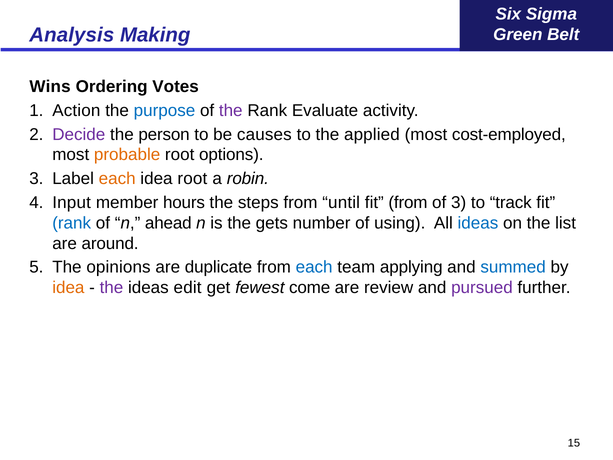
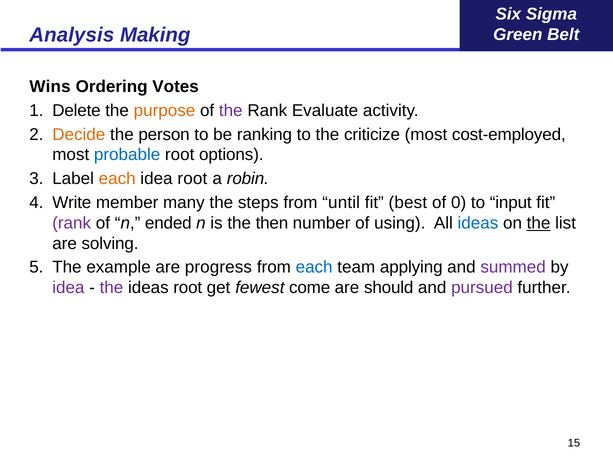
Action: Action -> Delete
purpose colour: blue -> orange
Decide colour: purple -> orange
causes: causes -> ranking
applied: applied -> criticize
probable colour: orange -> blue
Input: Input -> Write
hours: hours -> many
fit from: from -> best
of 3: 3 -> 0
track: track -> input
rank at (72, 223) colour: blue -> purple
ahead: ahead -> ended
gets: gets -> then
the at (539, 223) underline: none -> present
around: around -> solving
opinions: opinions -> example
duplicate: duplicate -> progress
summed colour: blue -> purple
idea at (68, 288) colour: orange -> purple
ideas edit: edit -> root
review: review -> should
